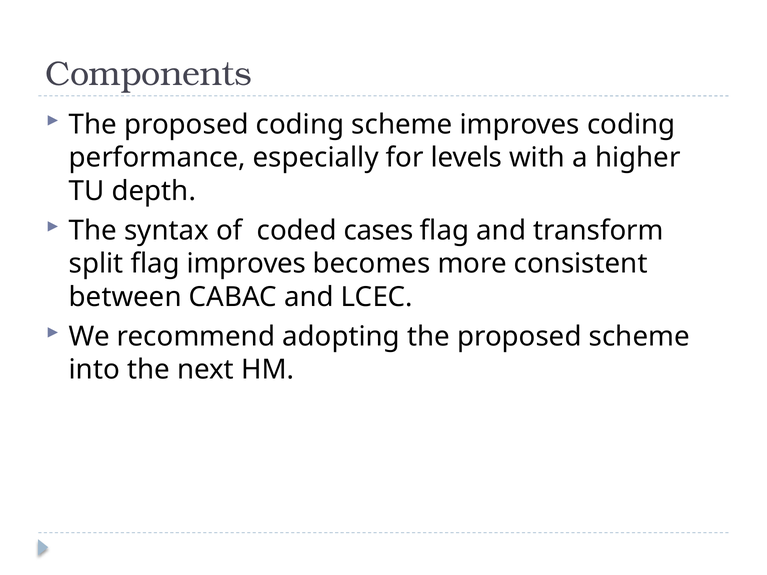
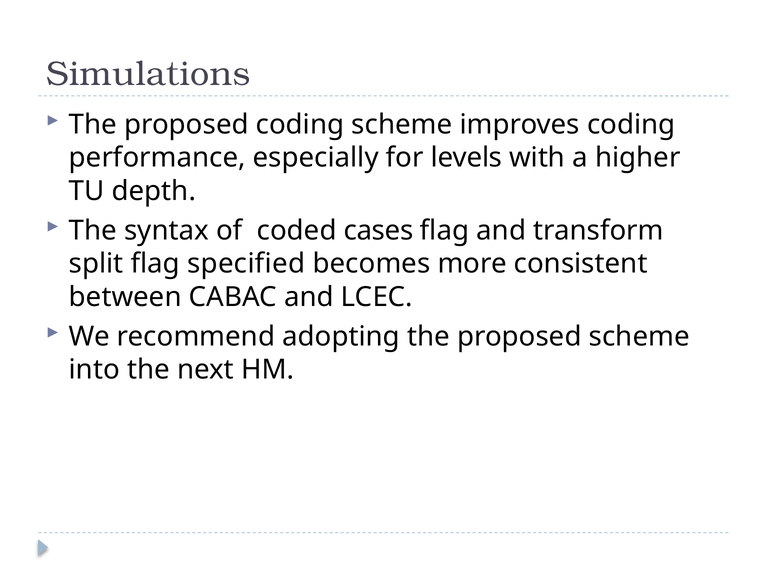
Components: Components -> Simulations
flag improves: improves -> specified
